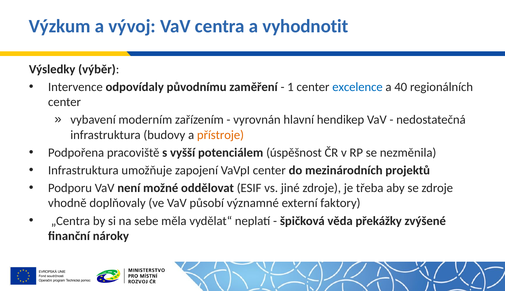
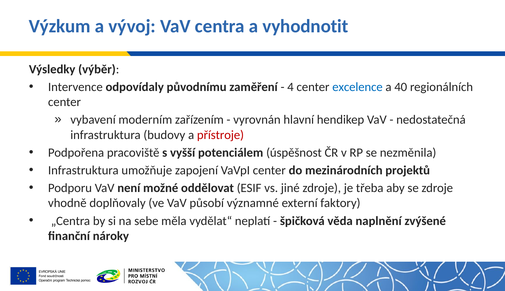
1: 1 -> 4
přístroje colour: orange -> red
překážky: překážky -> naplnění
